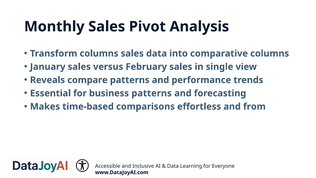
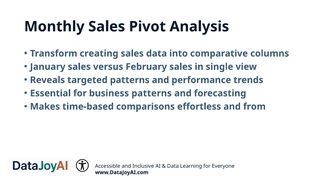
Transform columns: columns -> creating
compare: compare -> targeted
